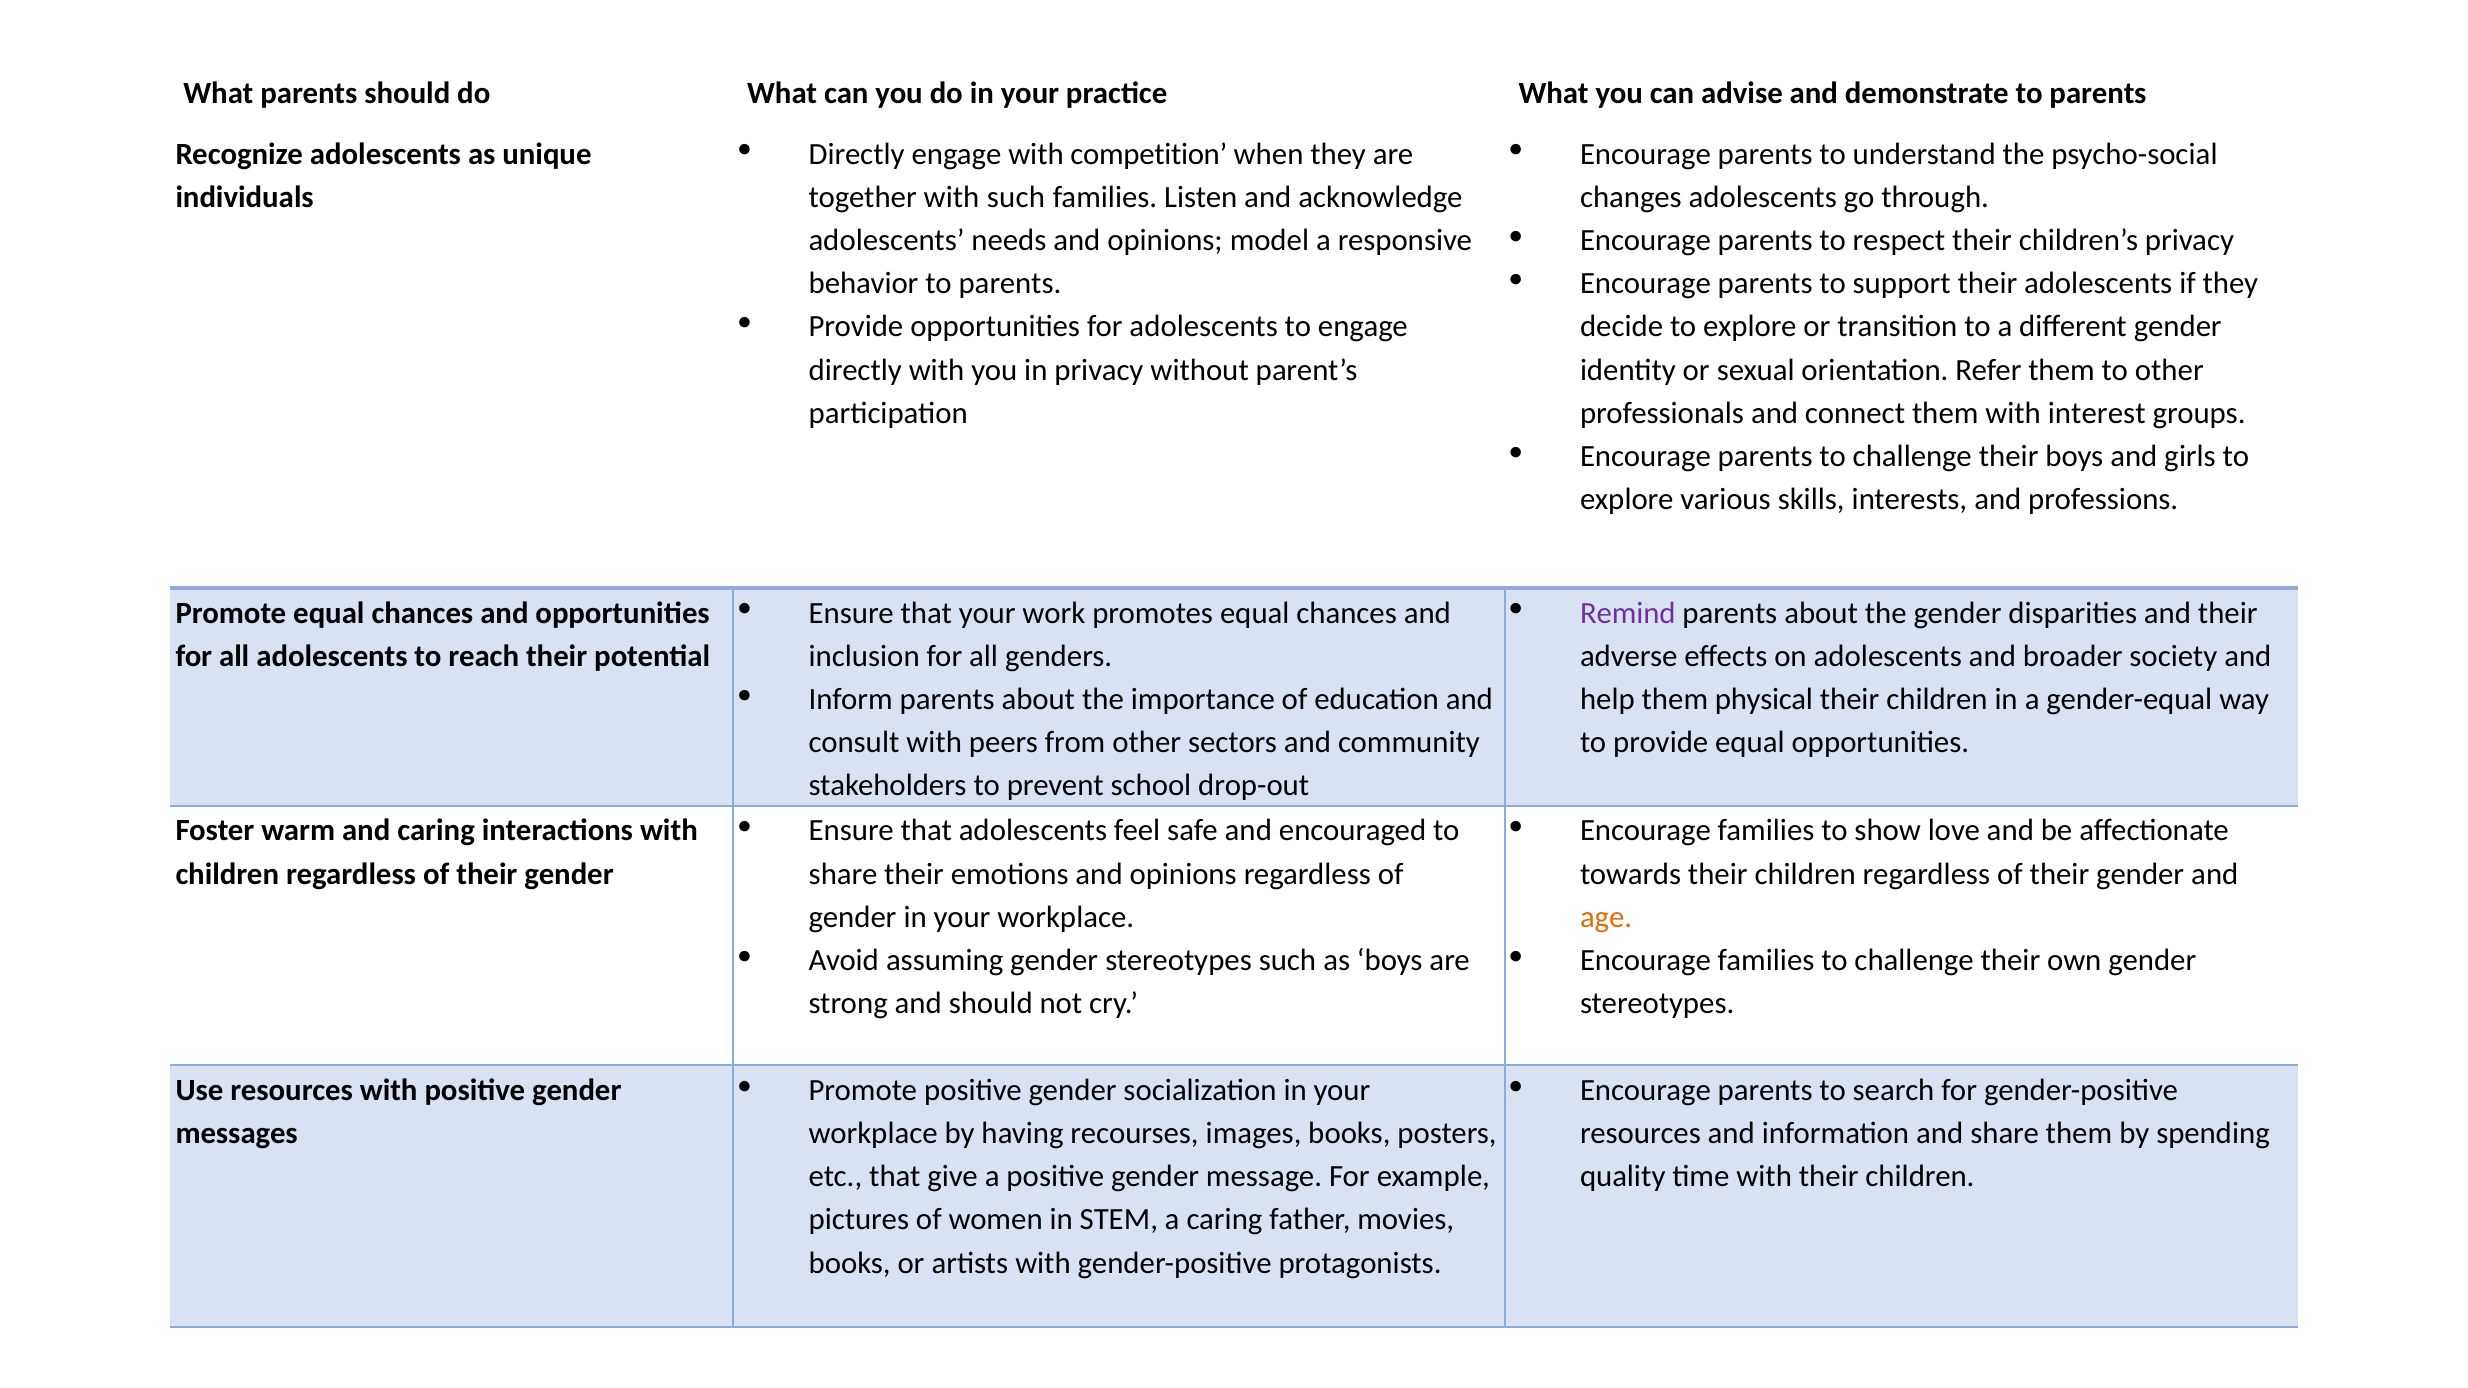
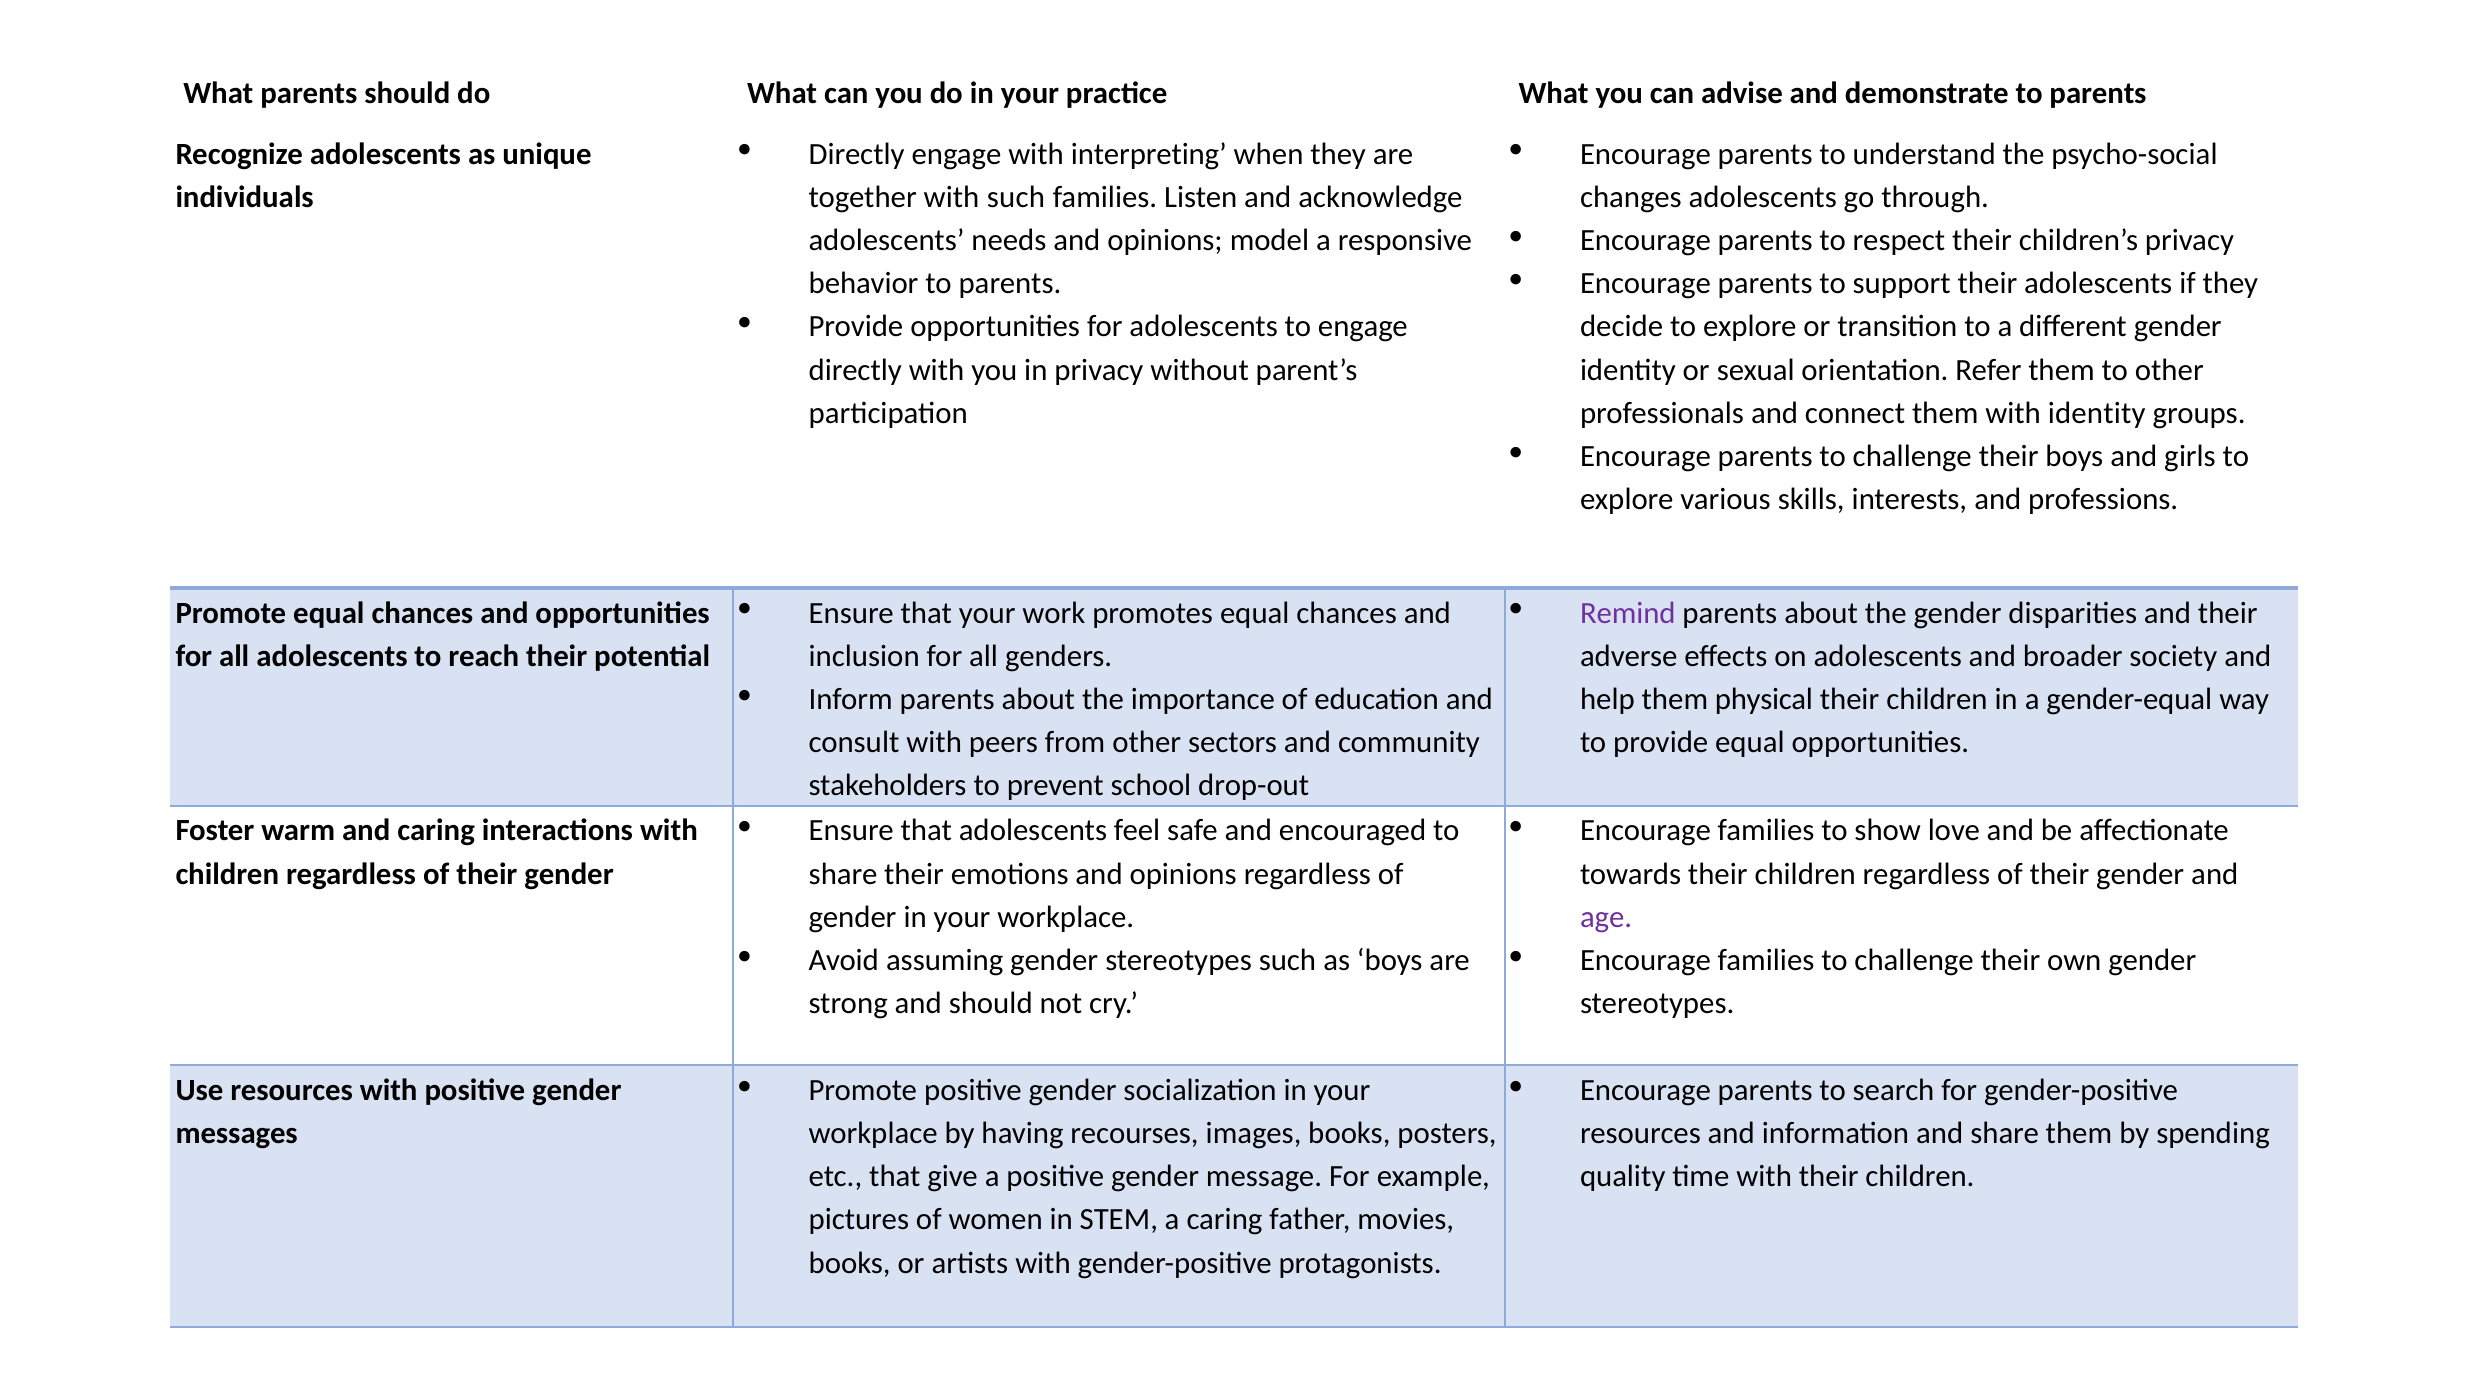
competition: competition -> interpreting
with interest: interest -> identity
age colour: orange -> purple
